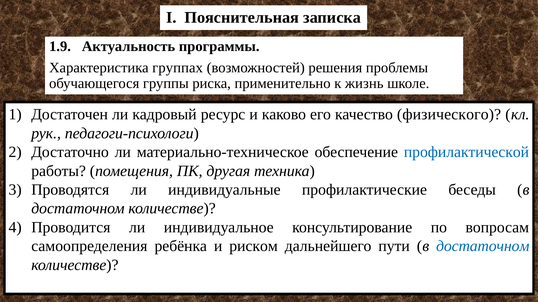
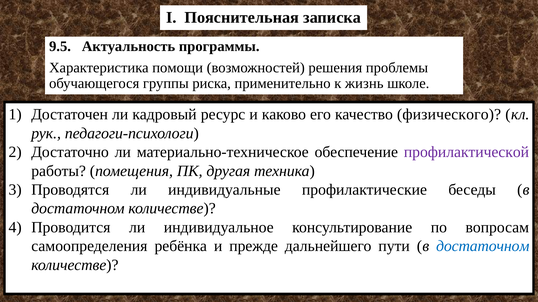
1.9: 1.9 -> 9.5
группах: группах -> помощи
профилактической colour: blue -> purple
риском: риском -> прежде
